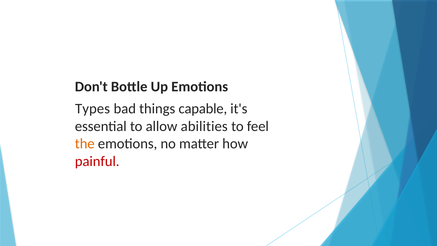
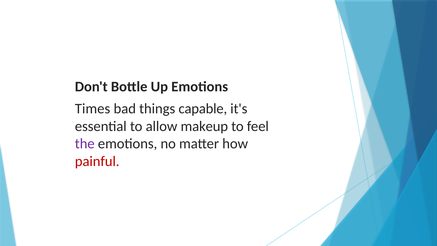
Types: Types -> Times
abilities: abilities -> makeup
the colour: orange -> purple
